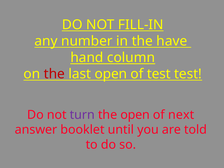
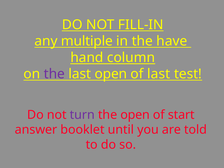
number: number -> multiple
the at (54, 74) colour: red -> purple
of test: test -> last
next: next -> start
